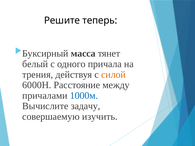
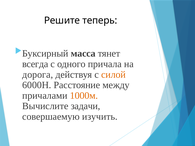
белый: белый -> всегда
трения: трения -> дорога
1000м colour: blue -> orange
задачу: задачу -> задачи
